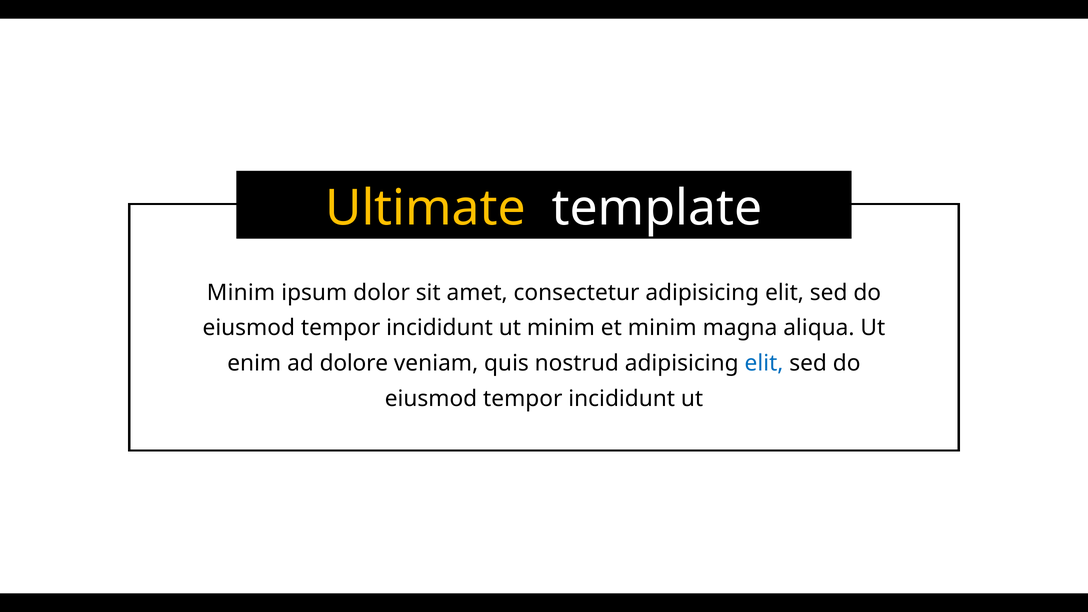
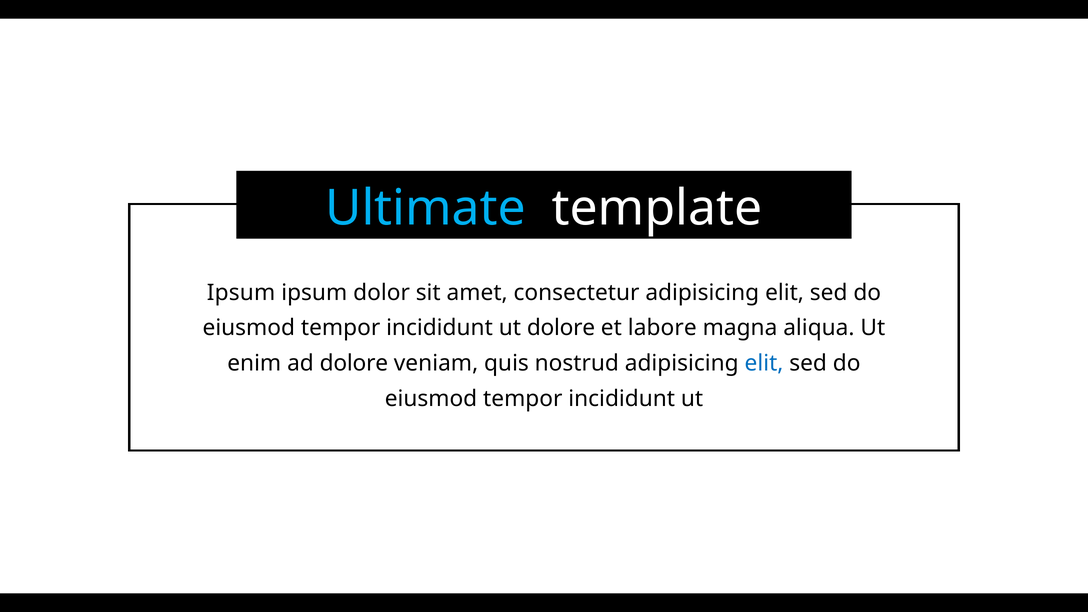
Ultimate colour: yellow -> light blue
Minim at (241, 293): Minim -> Ipsum
ut minim: minim -> dolore
et minim: minim -> labore
